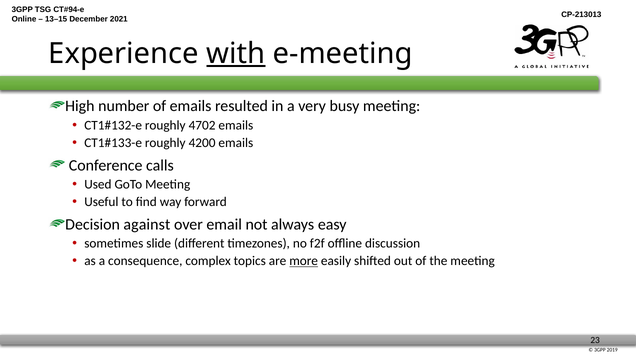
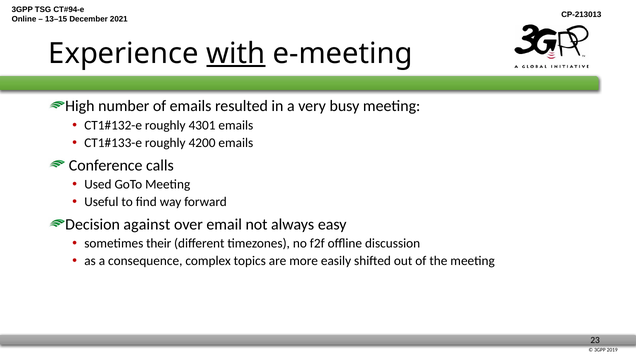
4702: 4702 -> 4301
slide: slide -> their
more underline: present -> none
